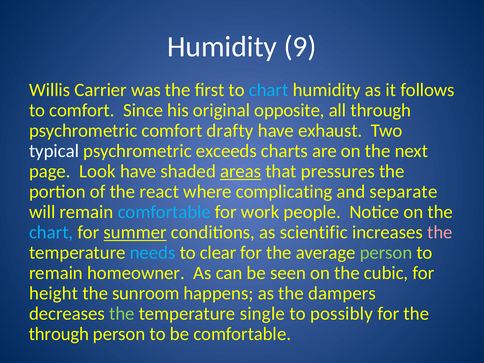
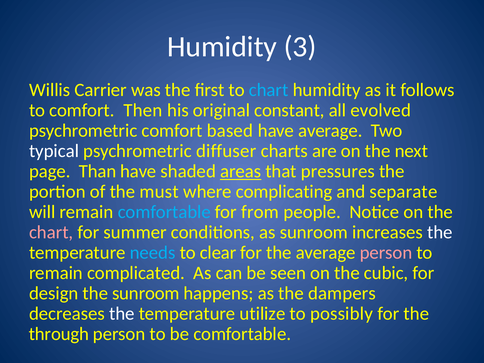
9: 9 -> 3
Since: Since -> Then
opposite: opposite -> constant
all through: through -> evolved
drafty: drafty -> based
have exhaust: exhaust -> average
exceeds: exceeds -> diffuser
Look: Look -> Than
react: react -> must
work: work -> from
chart at (51, 232) colour: light blue -> pink
summer underline: present -> none
as scientific: scientific -> sunroom
the at (440, 232) colour: pink -> white
person at (386, 253) colour: light green -> pink
homeowner: homeowner -> complicated
height: height -> design
the at (122, 314) colour: light green -> white
single: single -> utilize
